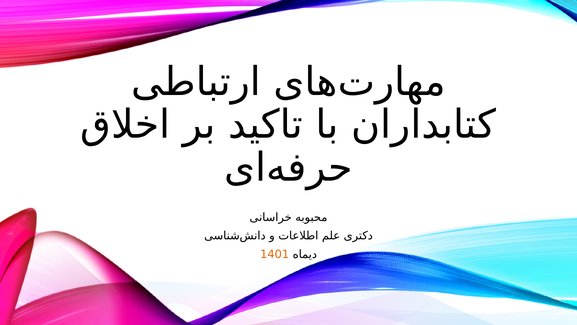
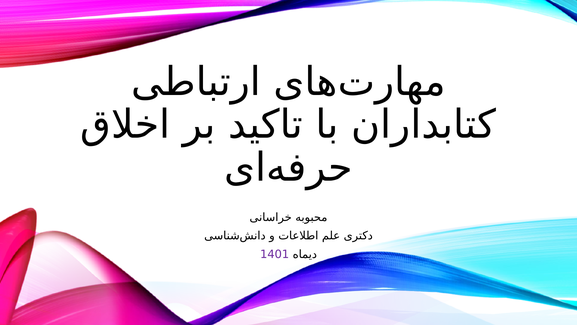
1401 colour: orange -> purple
